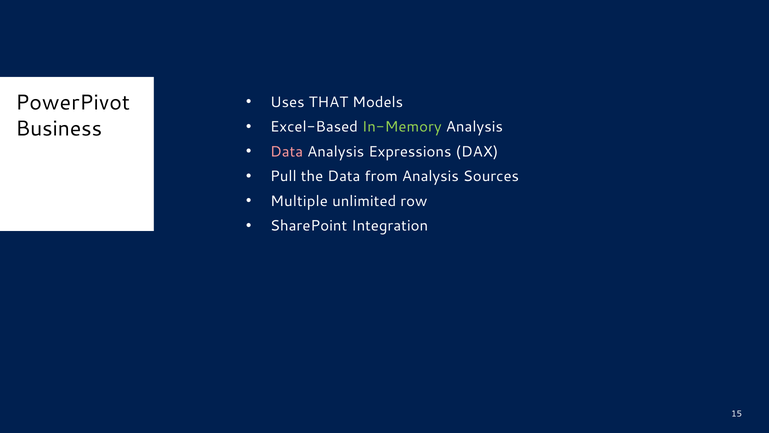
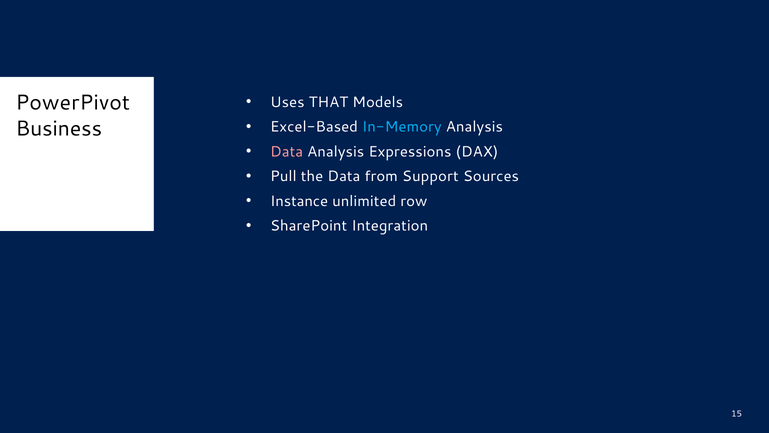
In-Memory colour: light green -> light blue
from Analysis: Analysis -> Support
Multiple: Multiple -> Instance
